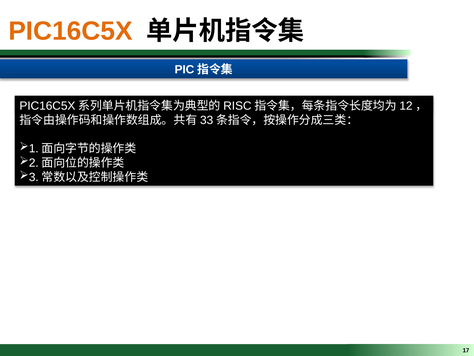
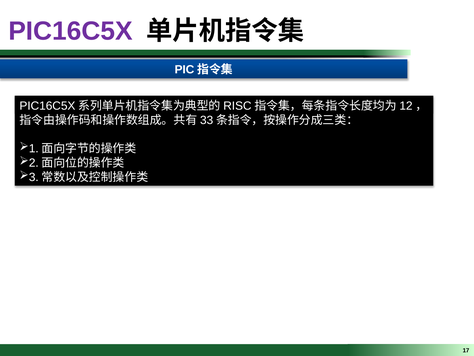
PIC16C5X colour: orange -> purple
